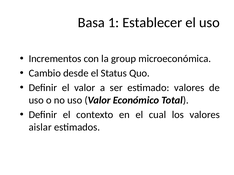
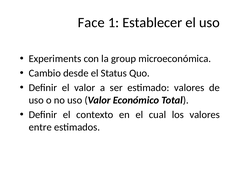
Basa: Basa -> Face
Incrementos: Incrementos -> Experiments
aislar: aislar -> entre
